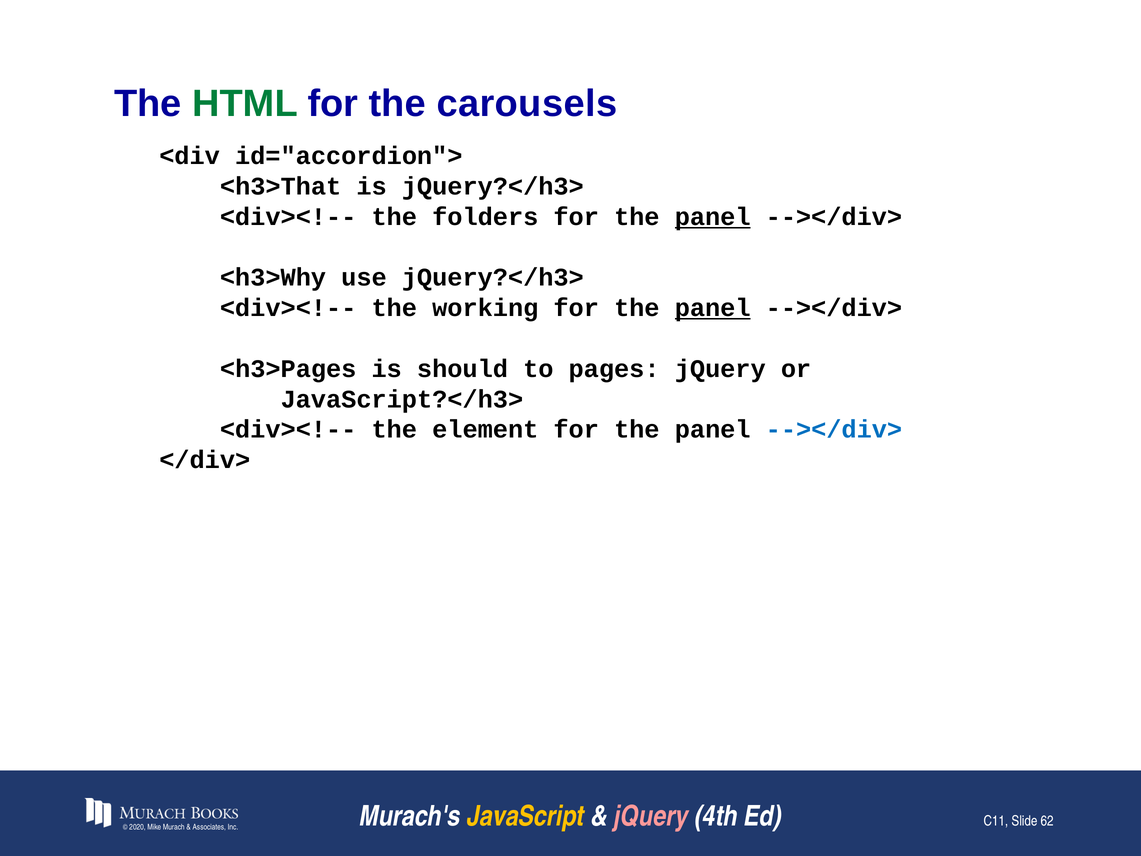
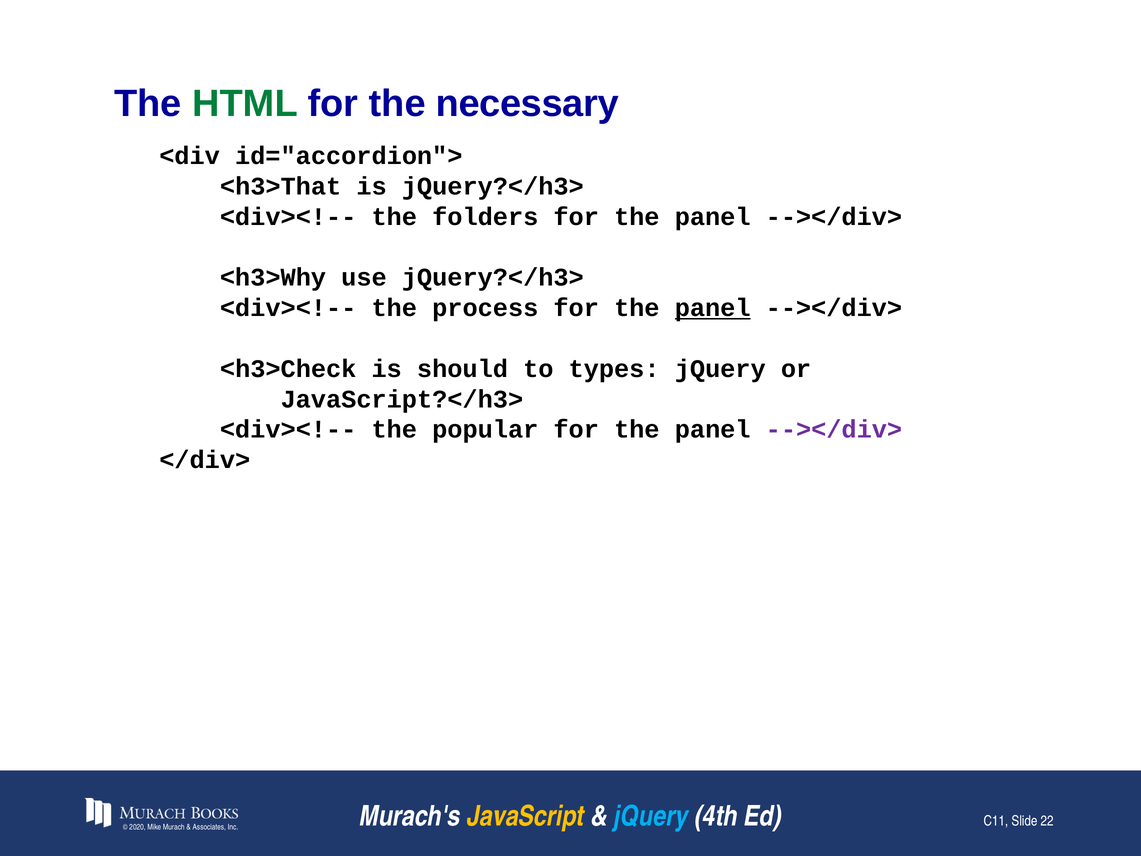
carousels: carousels -> necessary
panel at (713, 217) underline: present -> none
working: working -> process
<h3>Pages: <h3>Pages -> <h3>Check
pages: pages -> types
element: element -> popular
--></div> at (834, 429) colour: blue -> purple
jQuery at (651, 816) colour: pink -> light blue
62: 62 -> 22
